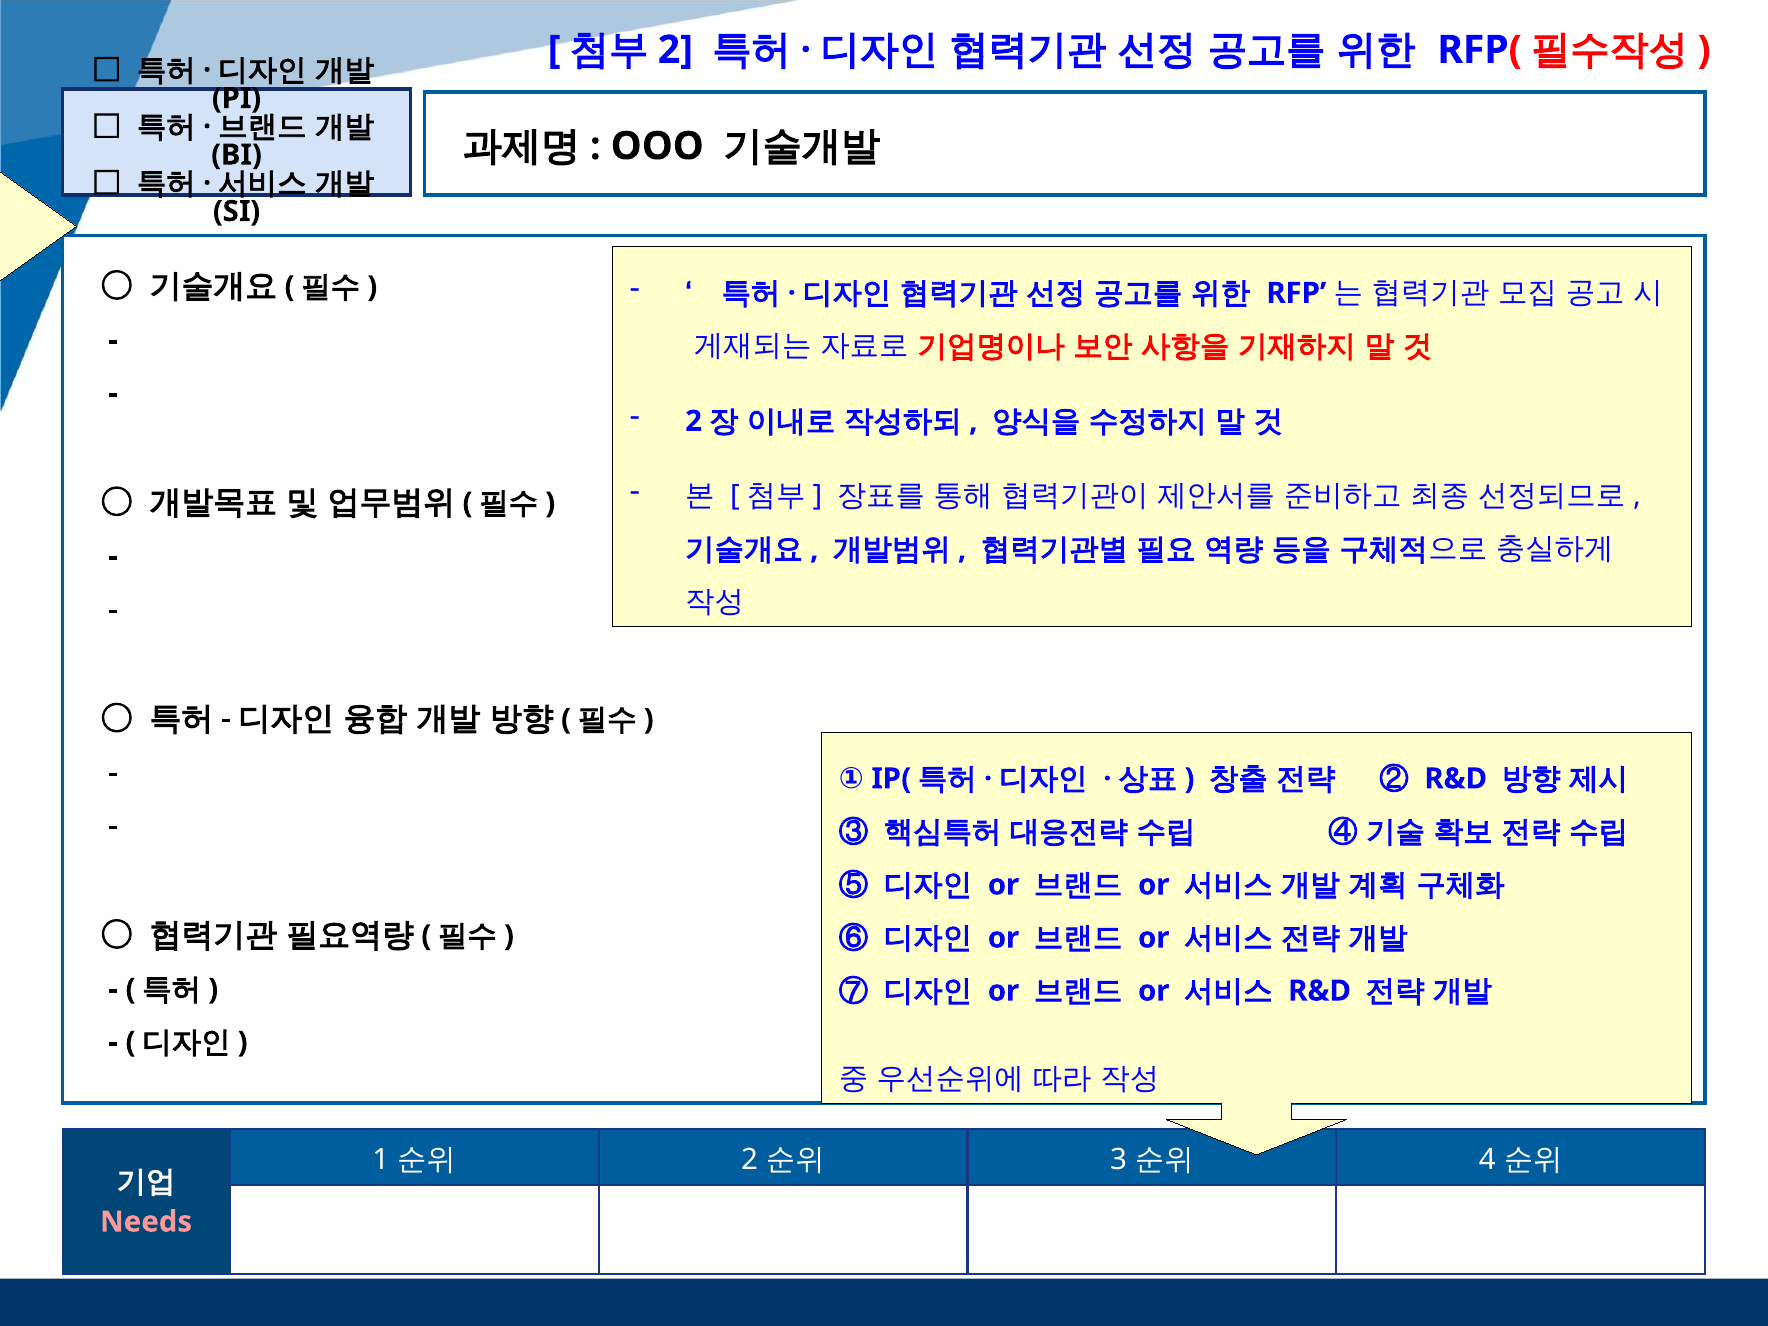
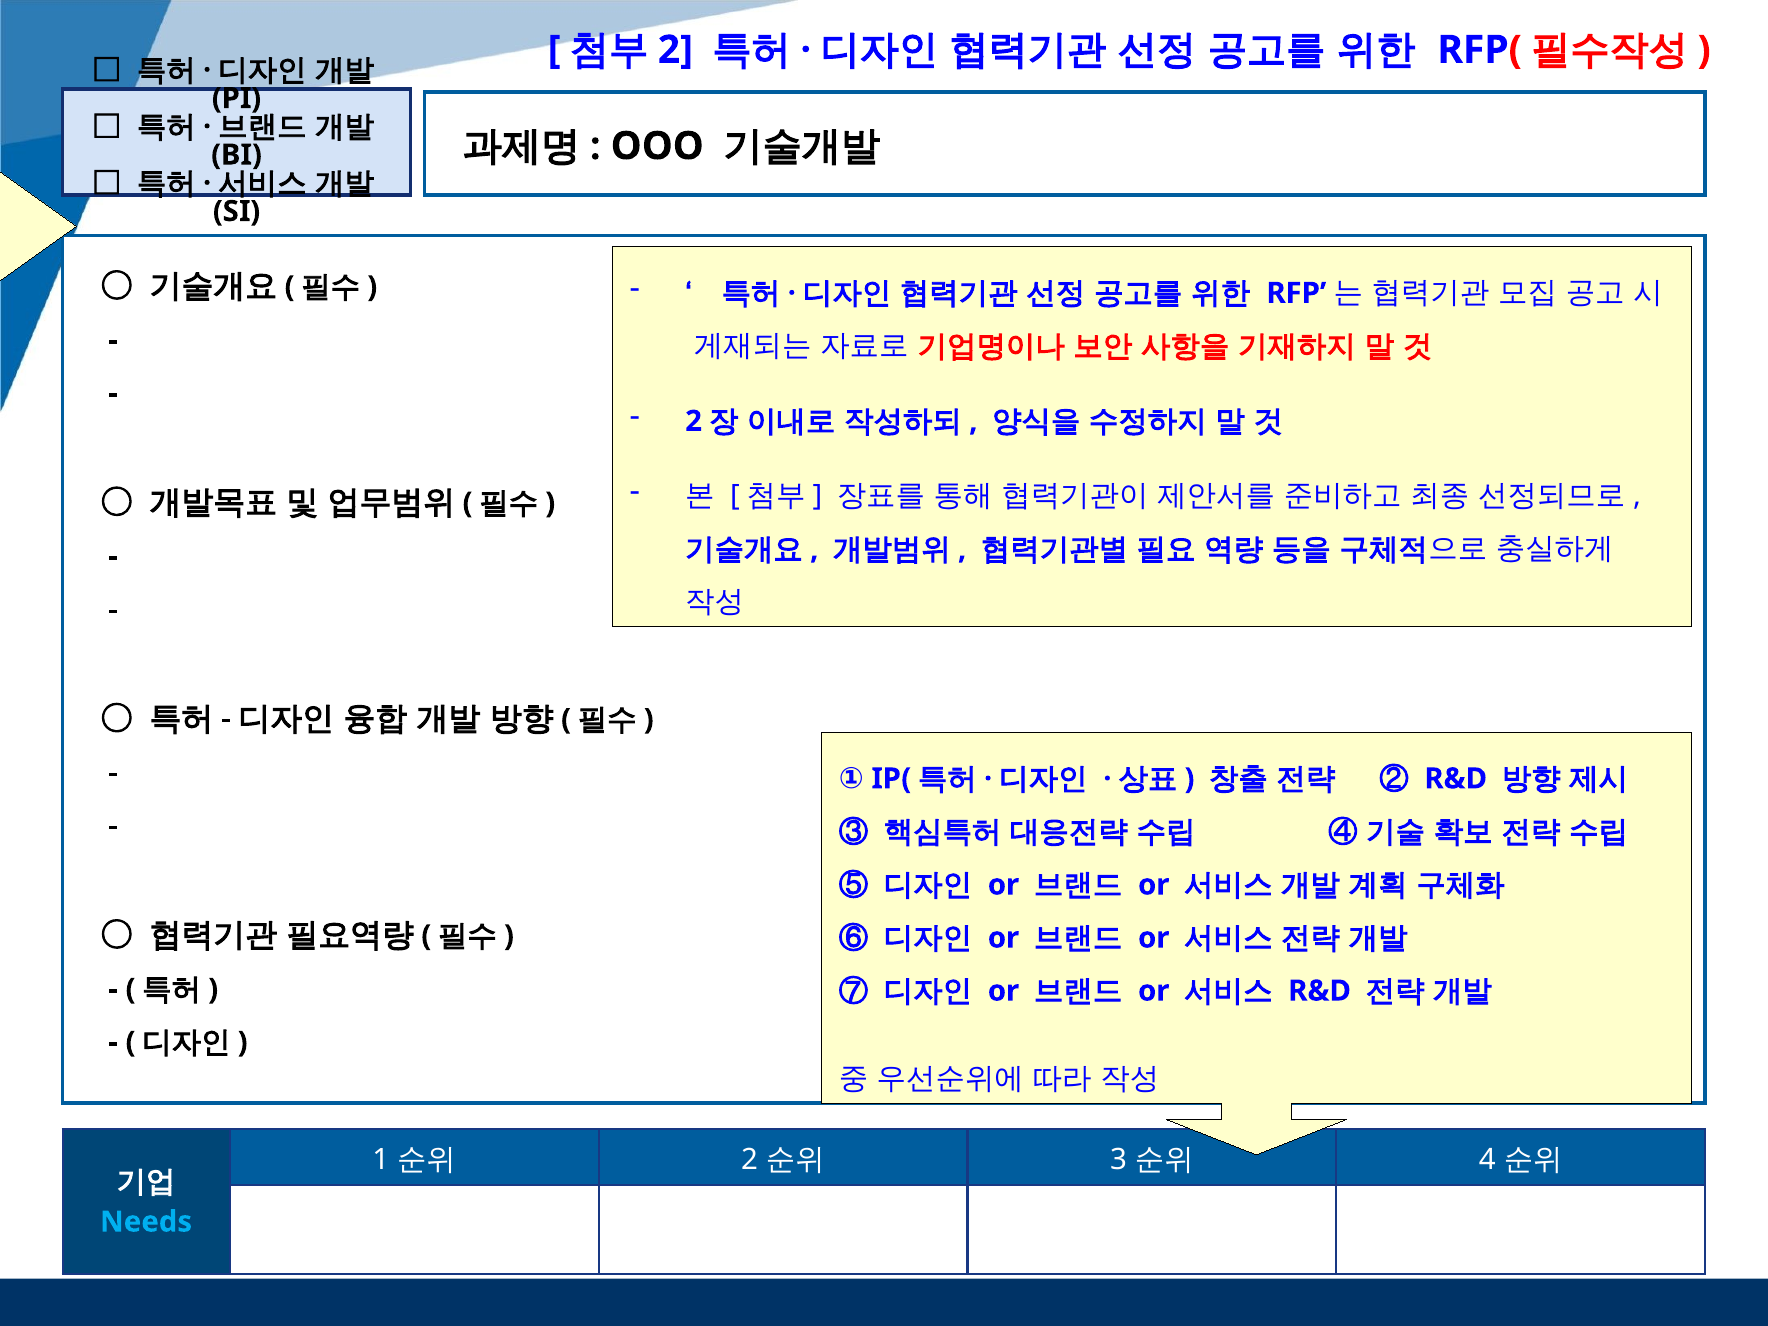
Needs colour: pink -> light blue
